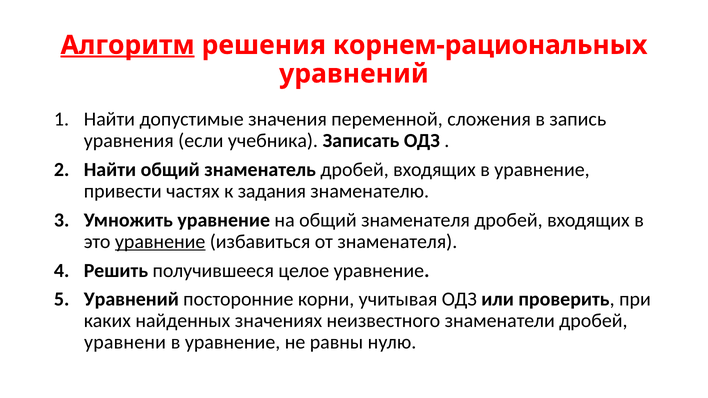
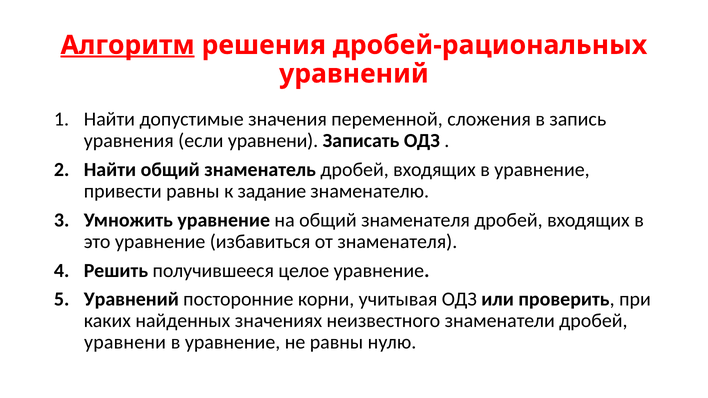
корнем-рациональных: корнем-рациональных -> дробей-рациональных
если учебника: учебника -> уравнени
привести частях: частях -> равны
задания: задания -> задание
уравнение at (160, 242) underline: present -> none
